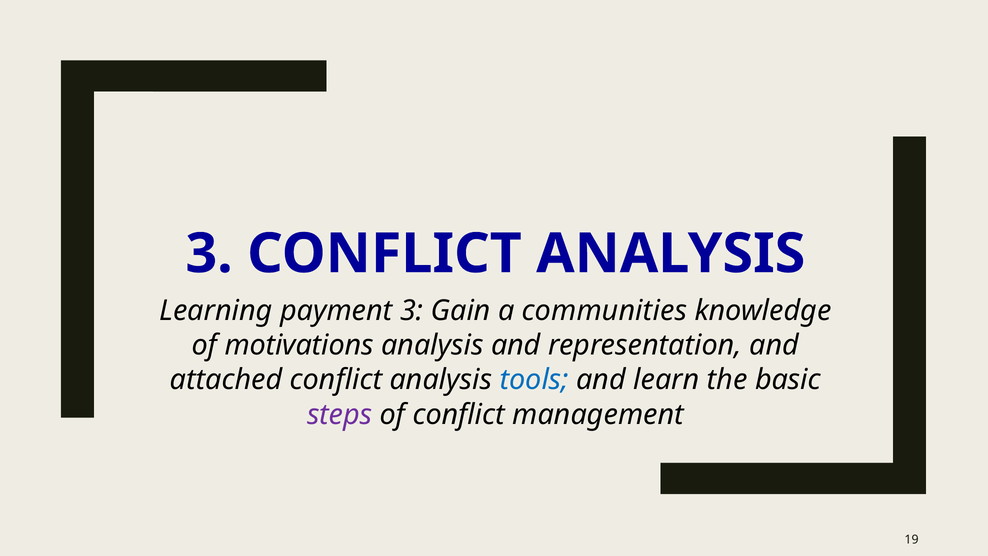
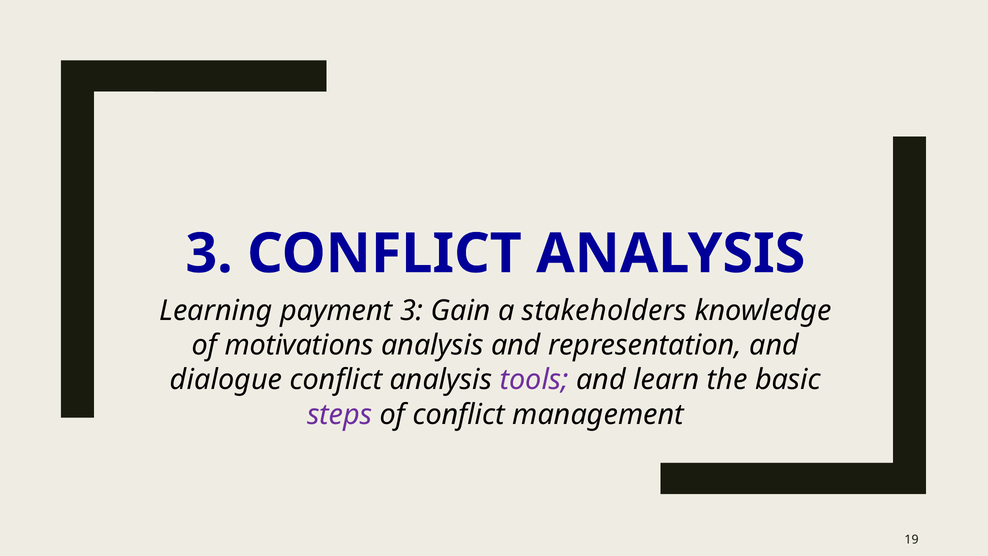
communities: communities -> stakeholders
attached: attached -> dialogue
tools colour: blue -> purple
